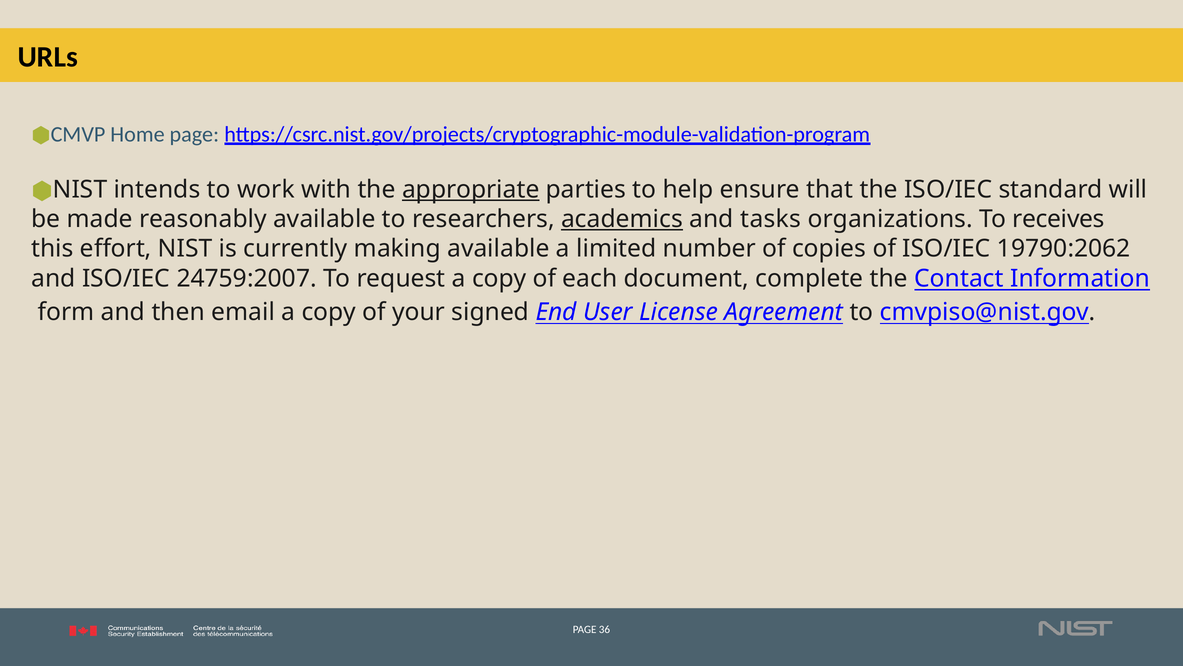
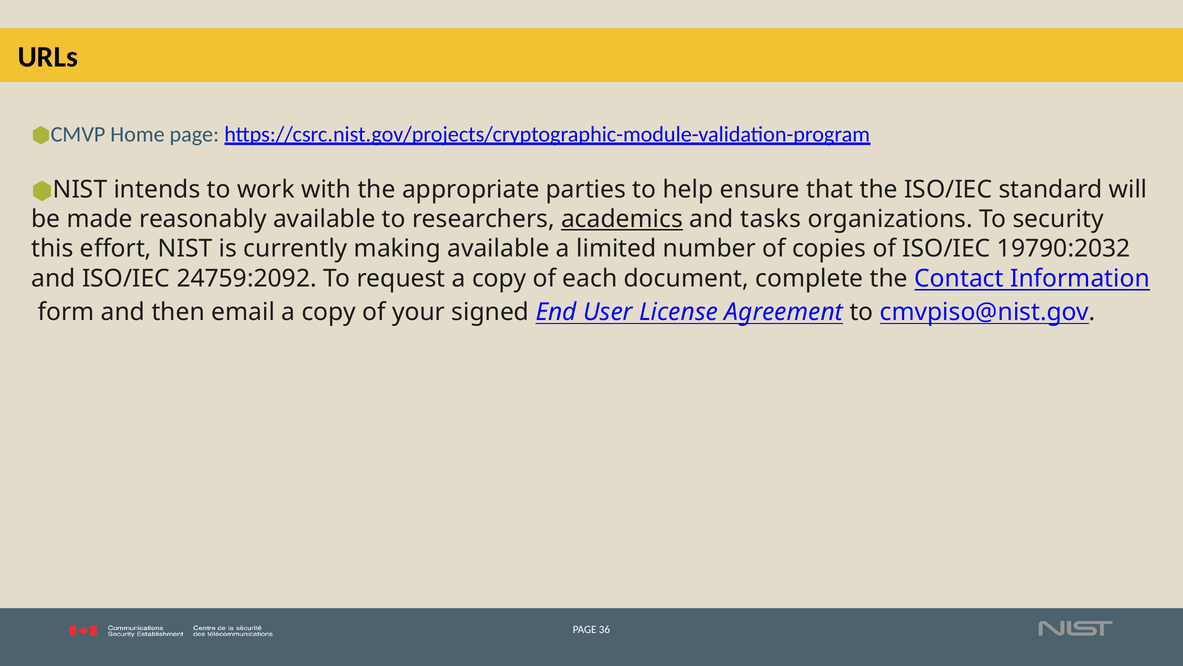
appropriate underline: present -> none
receives: receives -> security
19790:2062: 19790:2062 -> 19790:2032
24759:2007: 24759:2007 -> 24759:2092
